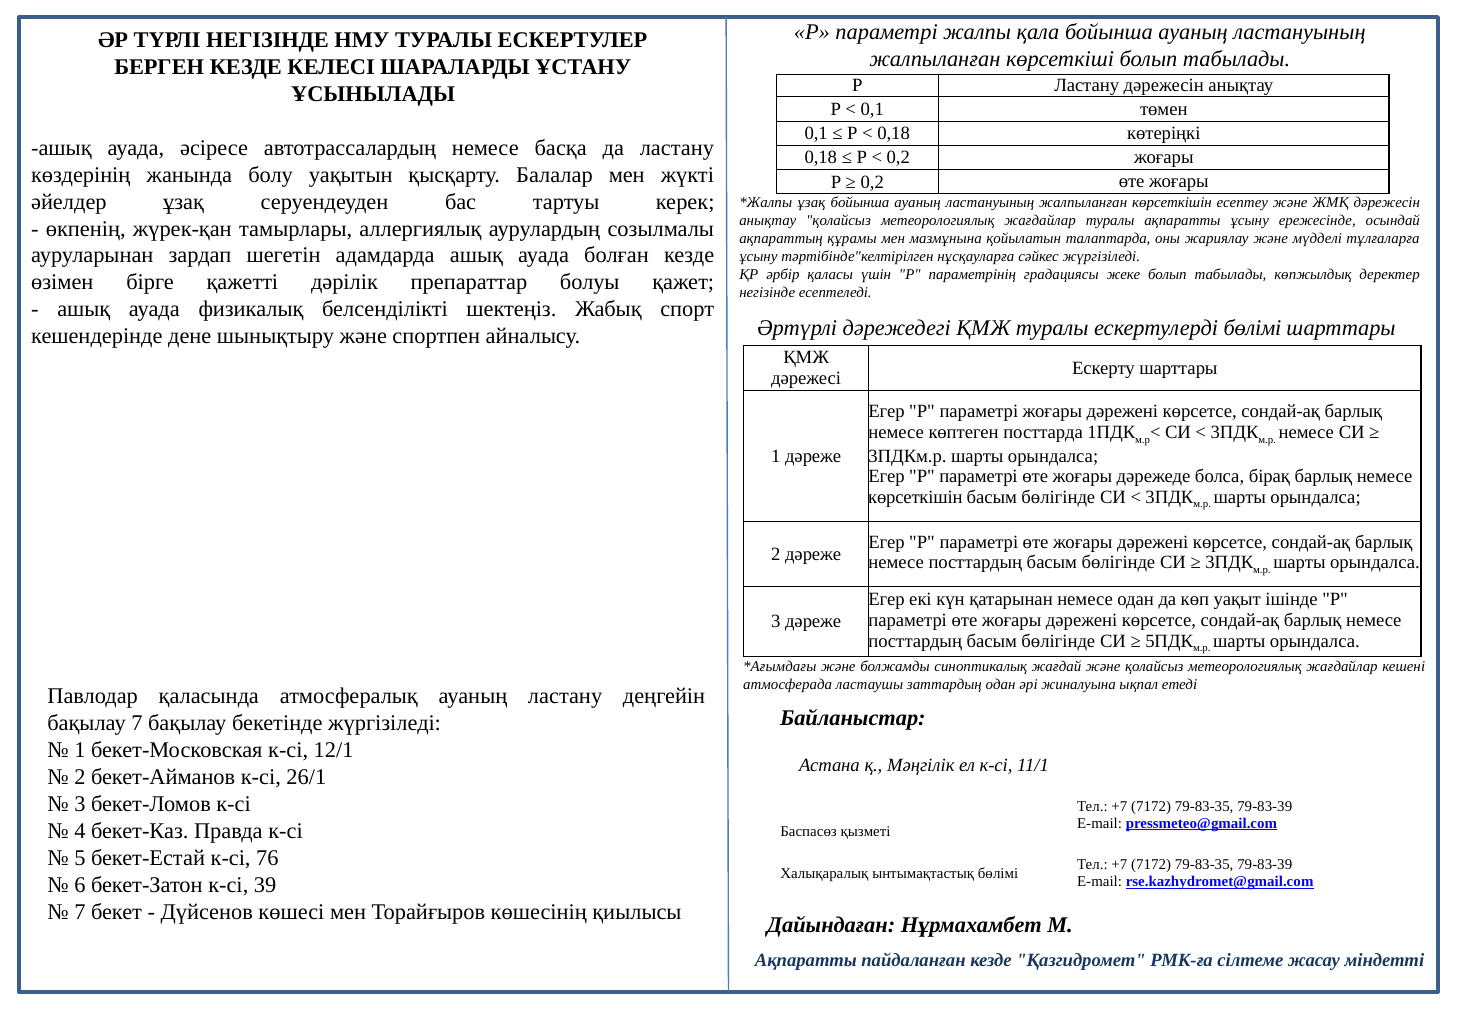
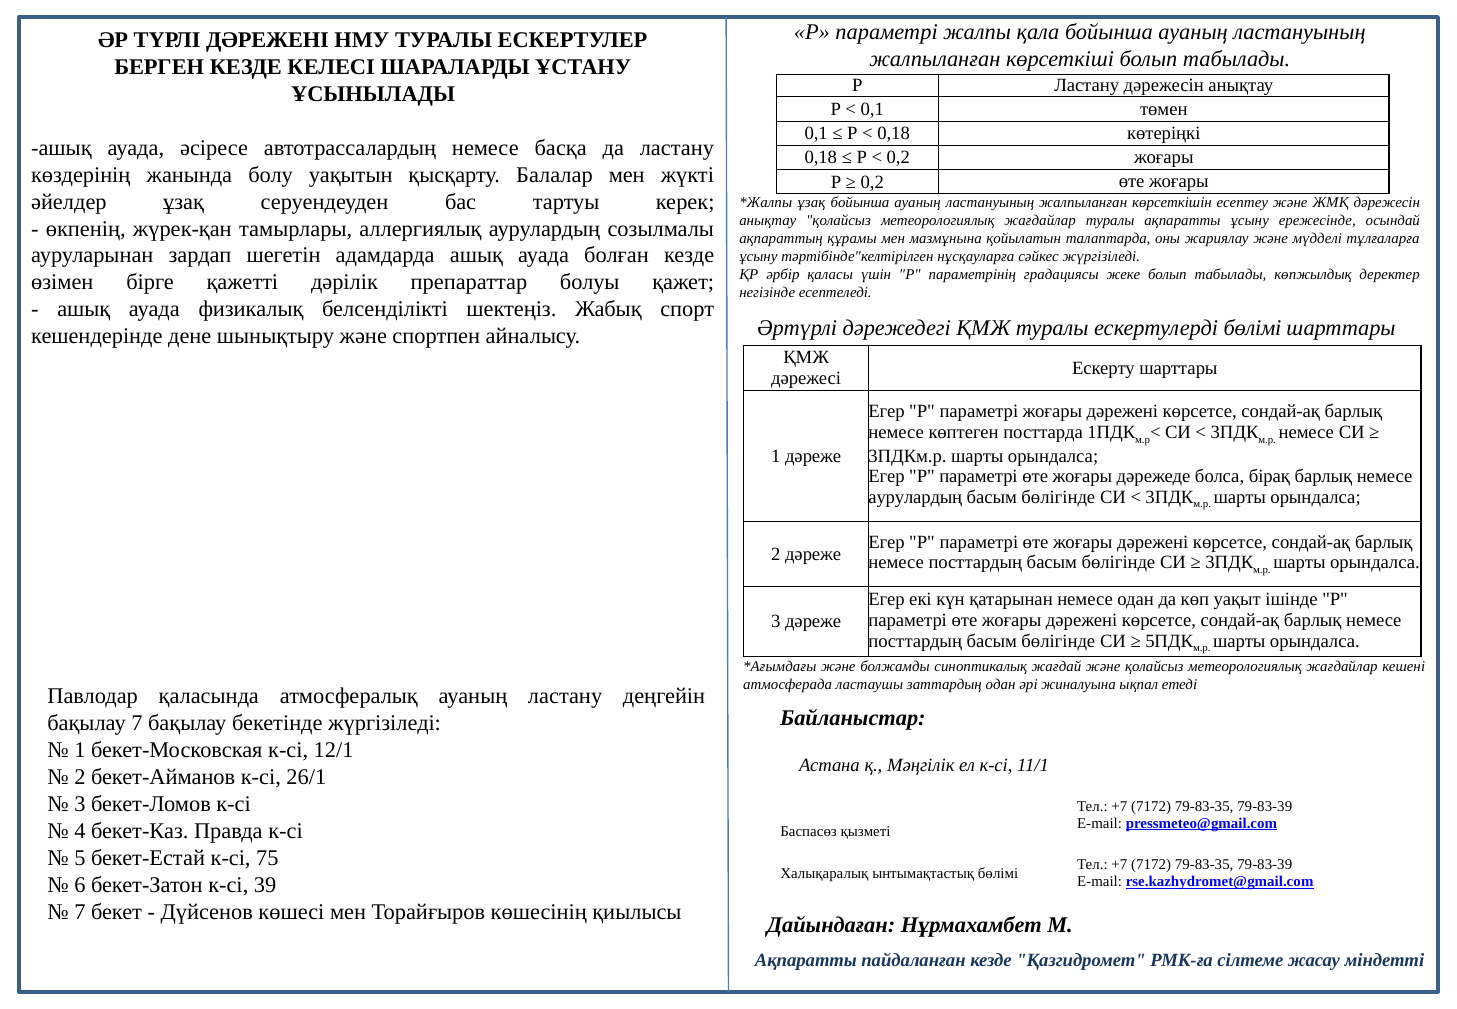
ТҮРЛІ НЕГІЗІНДЕ: НЕГІЗІНДЕ -> ДӘРЕЖЕНІ
көрсеткішін at (915, 497): көрсеткішін -> аурулардың
76: 76 -> 75
